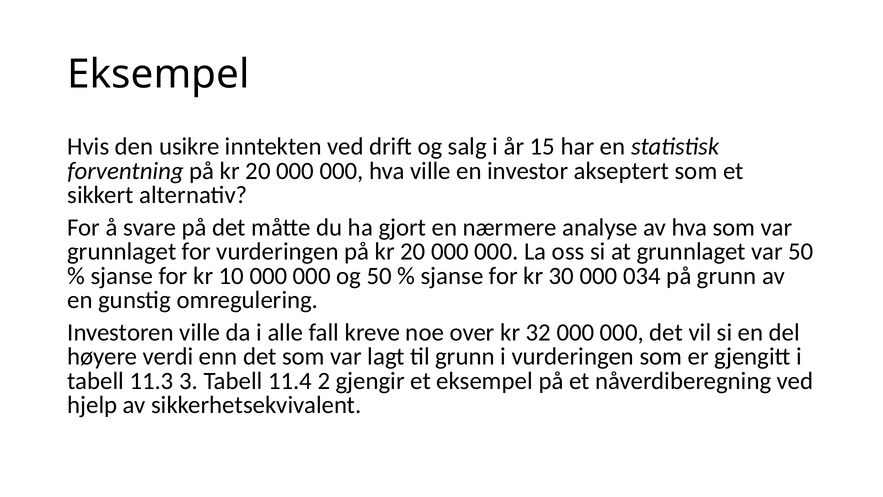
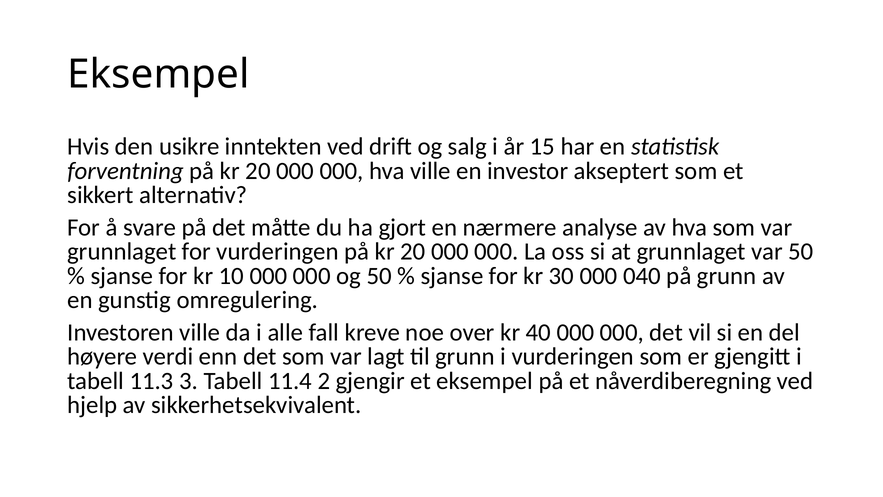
034: 034 -> 040
32: 32 -> 40
